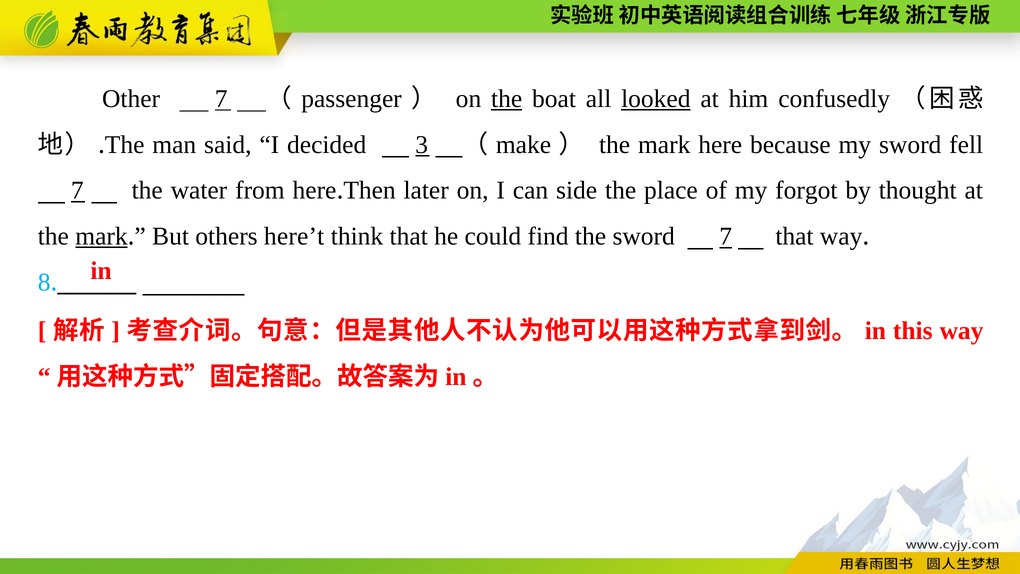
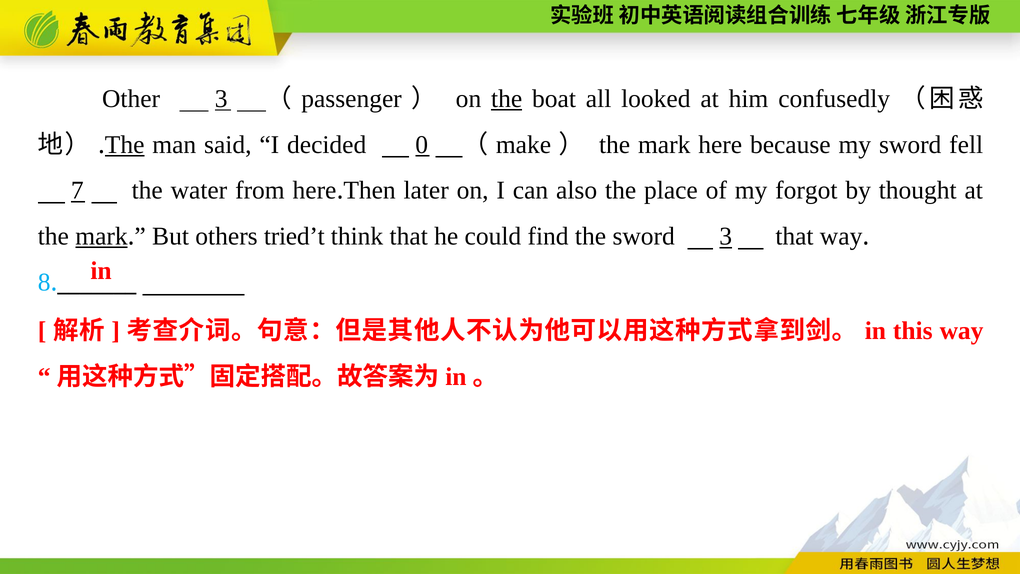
Other 7: 7 -> 3
looked underline: present -> none
The at (125, 145) underline: none -> present
3: 3 -> 0
side: side -> also
here’t: here’t -> tried’t
sword 7: 7 -> 3
